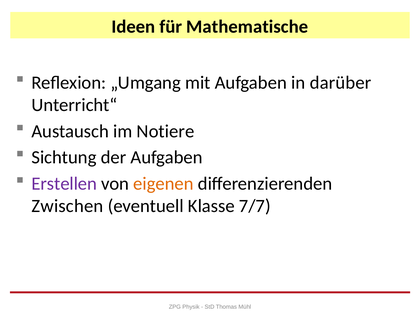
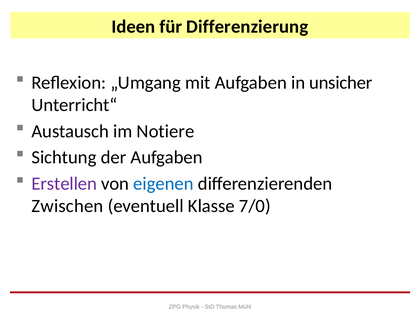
Mathematische: Mathematische -> Differenzierung
darüber: darüber -> unsicher
eigenen colour: orange -> blue
7/7: 7/7 -> 7/0
